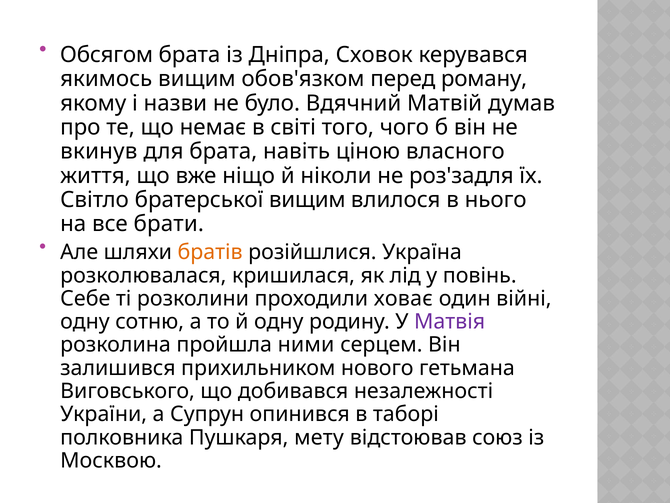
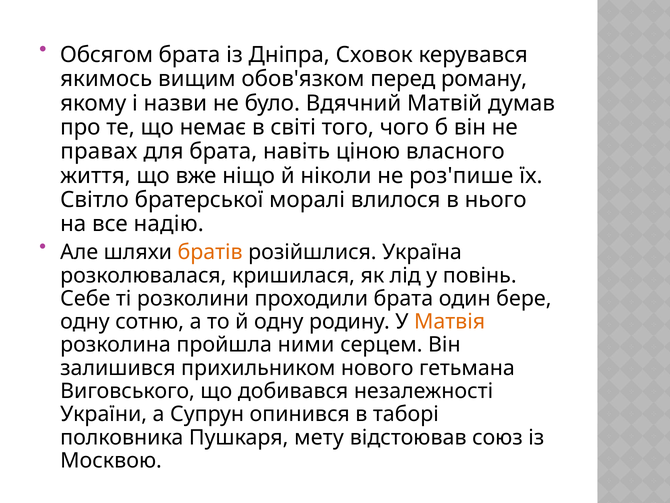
вкинув: вкинув -> правах
роз'задля: роз'задля -> роз'пише
братерської вищим: вищим -> моралі
брати: брати -> надію
проходили ховає: ховає -> брата
війні: війні -> бере
Матвія colour: purple -> orange
